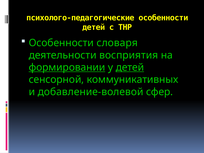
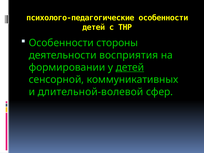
словаря: словаря -> стороны
формировании underline: present -> none
добавление-волевой: добавление-волевой -> длительной-волевой
